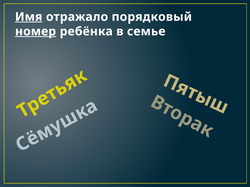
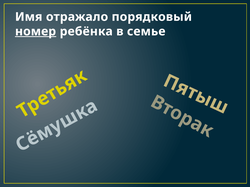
Имя underline: present -> none
